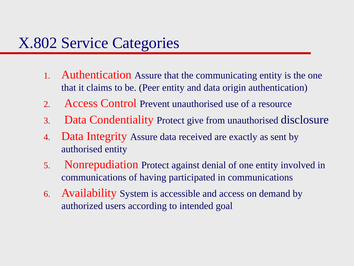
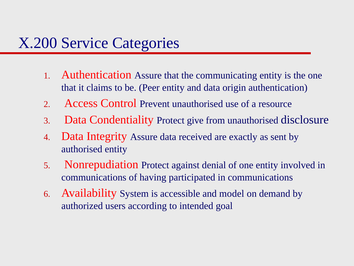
X.802: X.802 -> X.200
and access: access -> model
